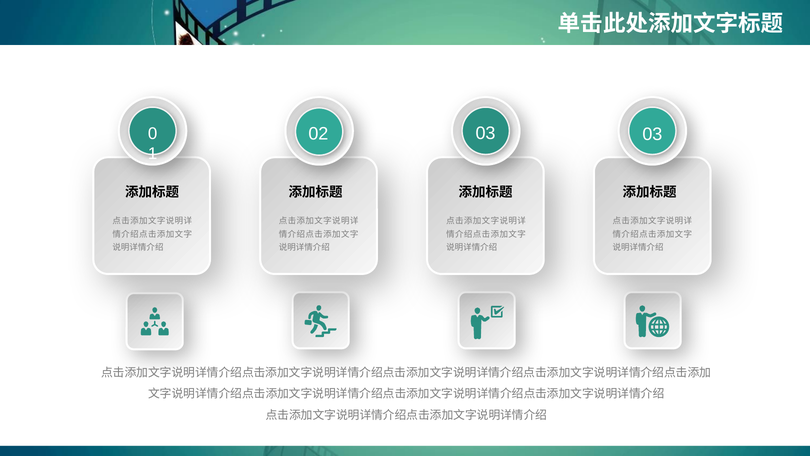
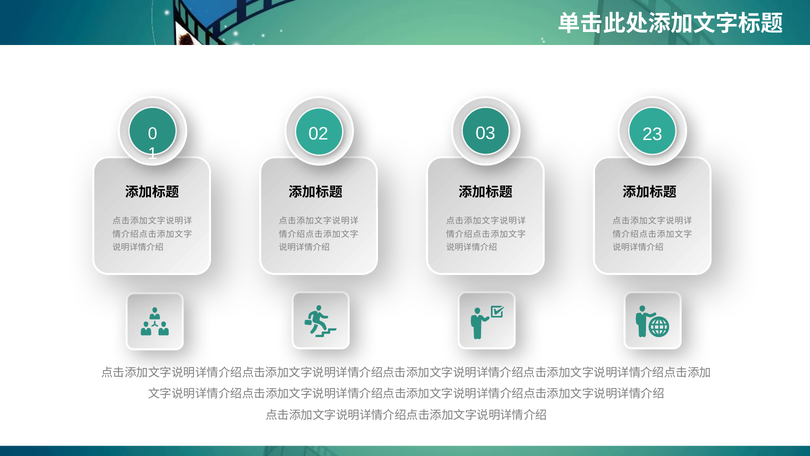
02 03: 03 -> 23
